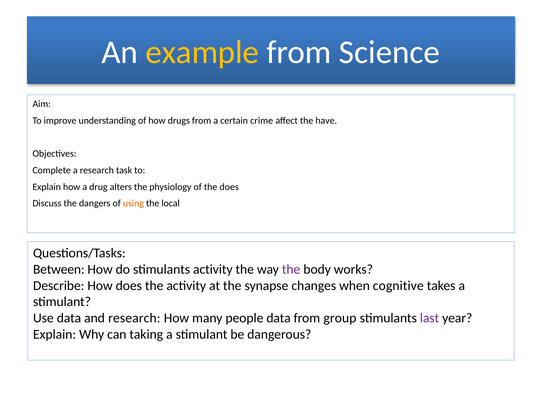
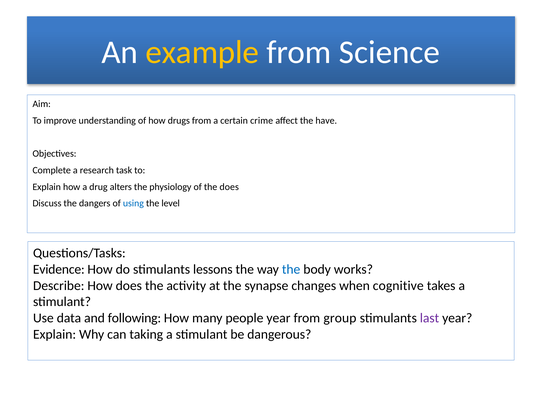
using colour: orange -> blue
local: local -> level
Between: Between -> Evidence
stimulants activity: activity -> lessons
the at (291, 270) colour: purple -> blue
and research: research -> following
people data: data -> year
